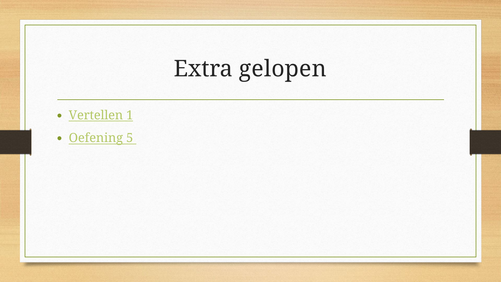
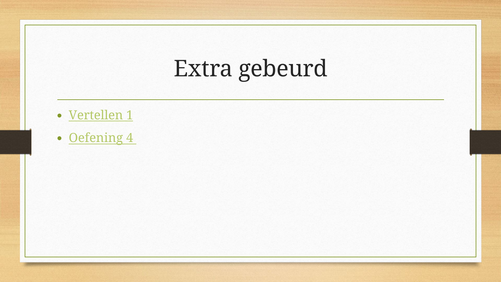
gelopen: gelopen -> gebeurd
5: 5 -> 4
